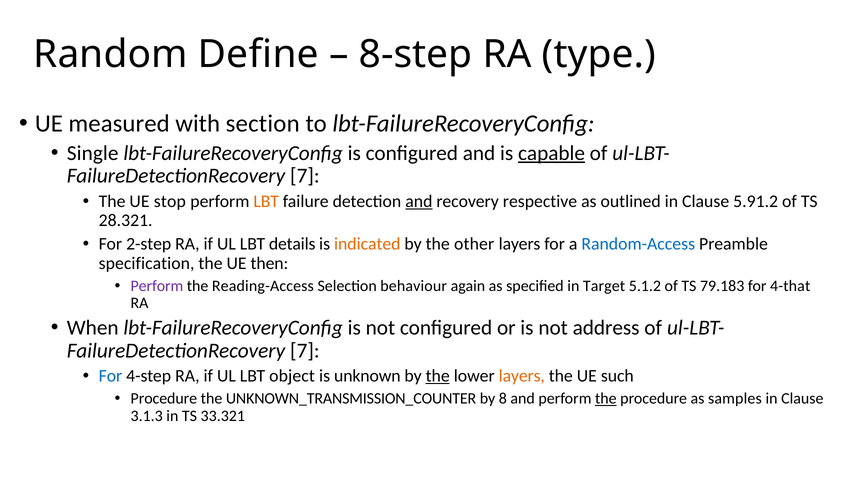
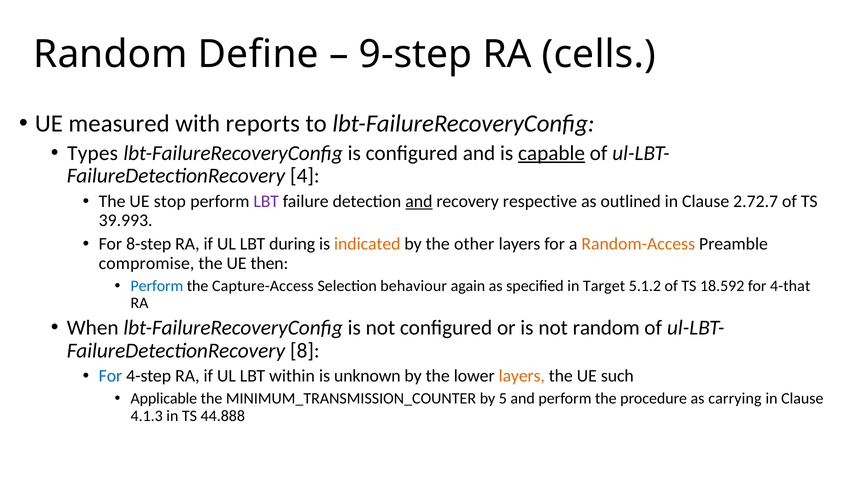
8-step: 8-step -> 9-step
type: type -> cells
section: section -> reports
Single: Single -> Types
7 at (305, 176): 7 -> 4
LBT at (266, 201) colour: orange -> purple
5.91.2: 5.91.2 -> 2.72.7
28.321: 28.321 -> 39.993
2-step: 2-step -> 8-step
details: details -> during
Random-Access colour: blue -> orange
specification: specification -> compromise
Perform at (157, 286) colour: purple -> blue
Reading-Access: Reading-Access -> Capture-Access
79.183: 79.183 -> 18.592
not address: address -> random
7 at (305, 351): 7 -> 8
object: object -> within
the at (438, 376) underline: present -> none
Procedure at (164, 399): Procedure -> Applicable
UNKNOWN_TRANSMISSION_COUNTER: UNKNOWN_TRANSMISSION_COUNTER -> MINIMUM_TRANSMISSION_COUNTER
8: 8 -> 5
the at (606, 399) underline: present -> none
samples: samples -> carrying
3.1.3: 3.1.3 -> 4.1.3
33.321: 33.321 -> 44.888
